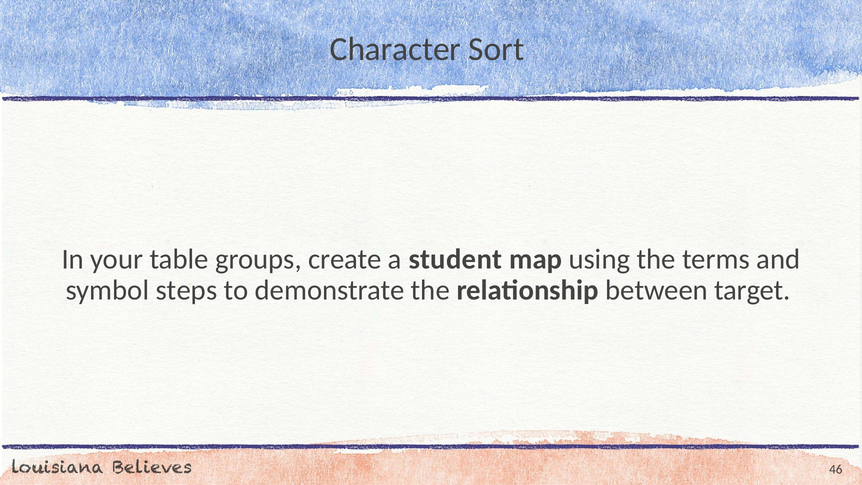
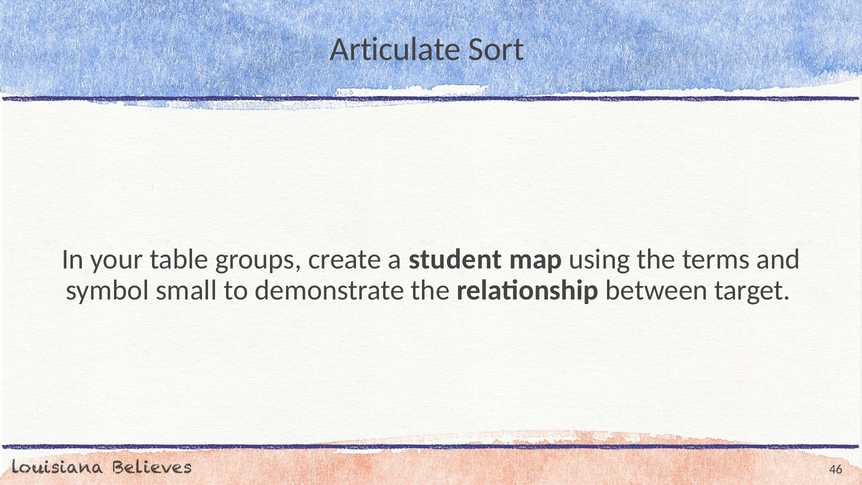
Character: Character -> Articulate
steps: steps -> small
